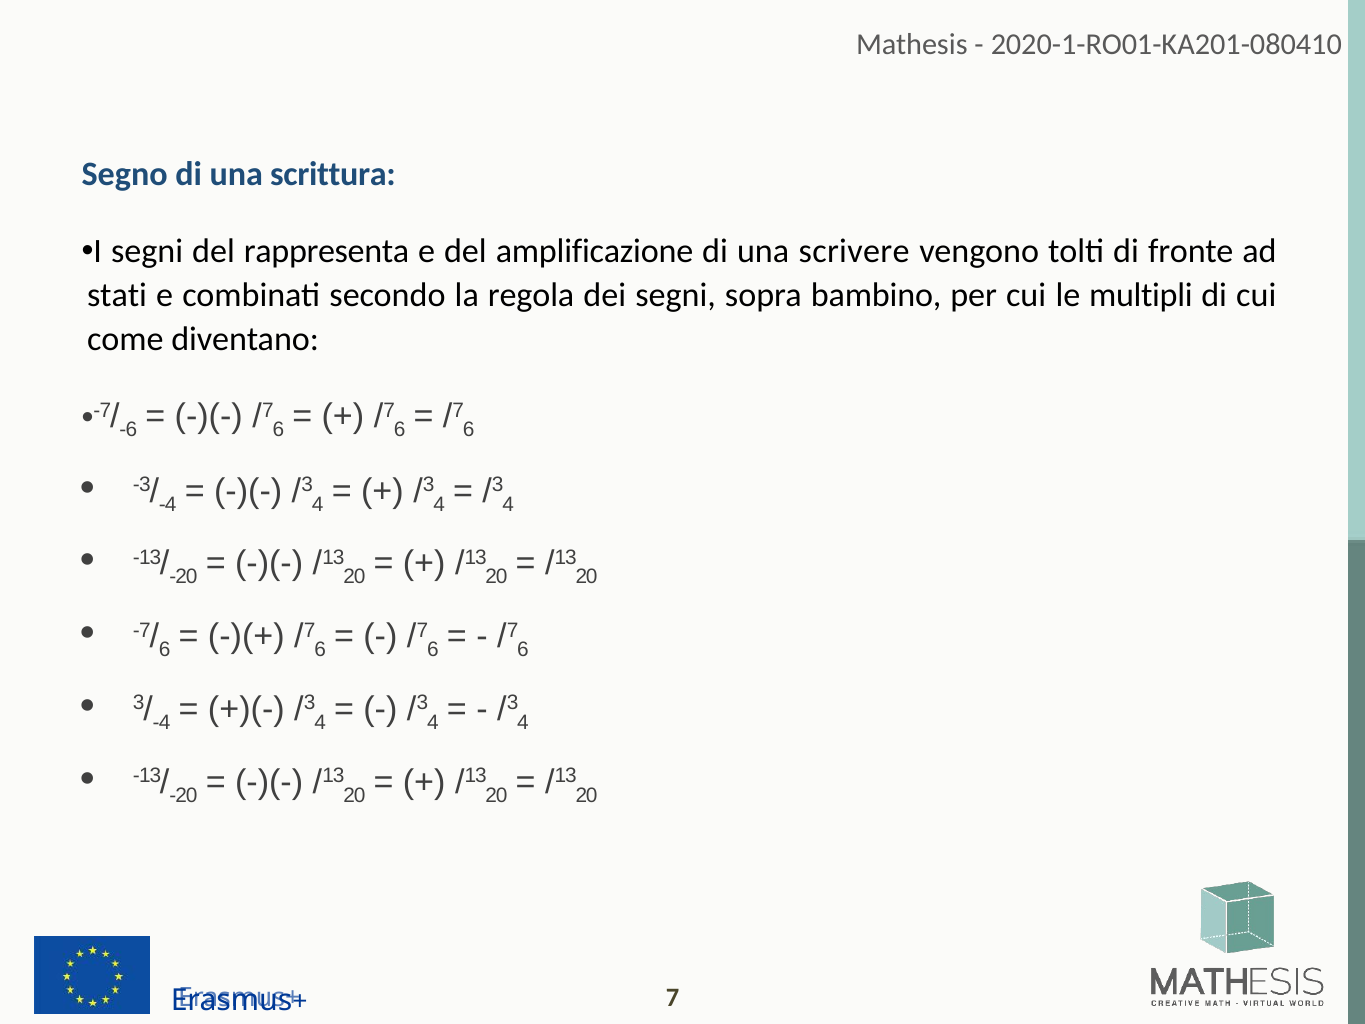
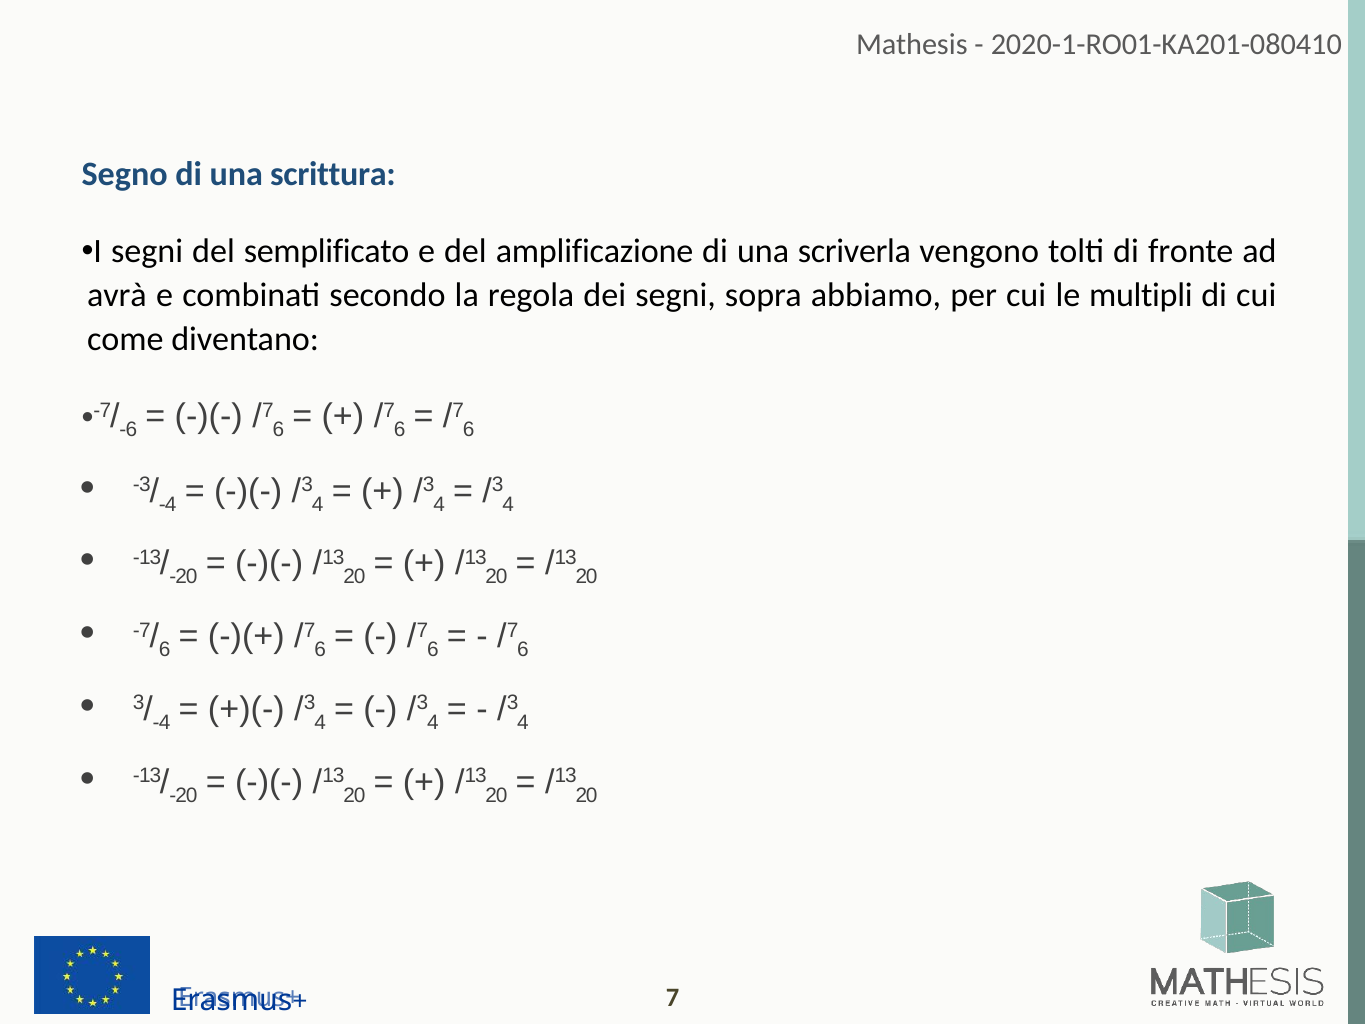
rappresenta: rappresenta -> semplificato
scrivere: scrivere -> scriverla
stati: stati -> avrà
bambino: bambino -> abbiamo
